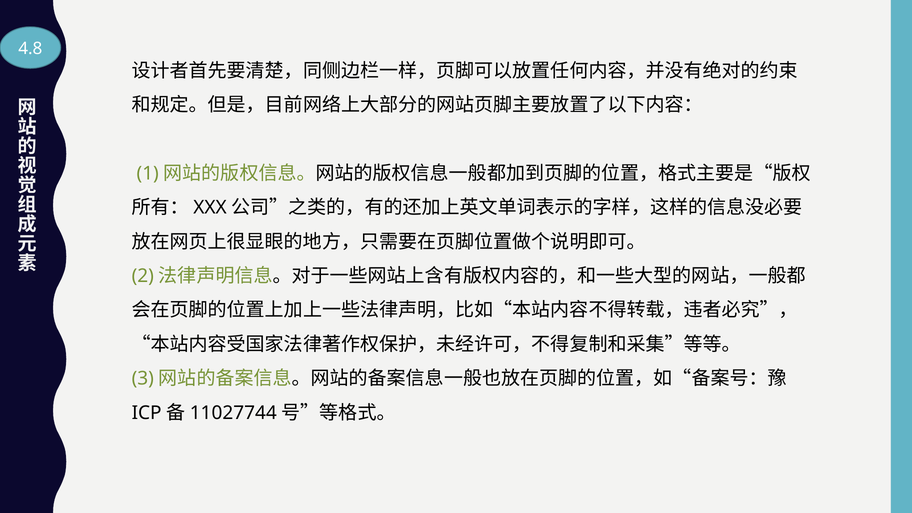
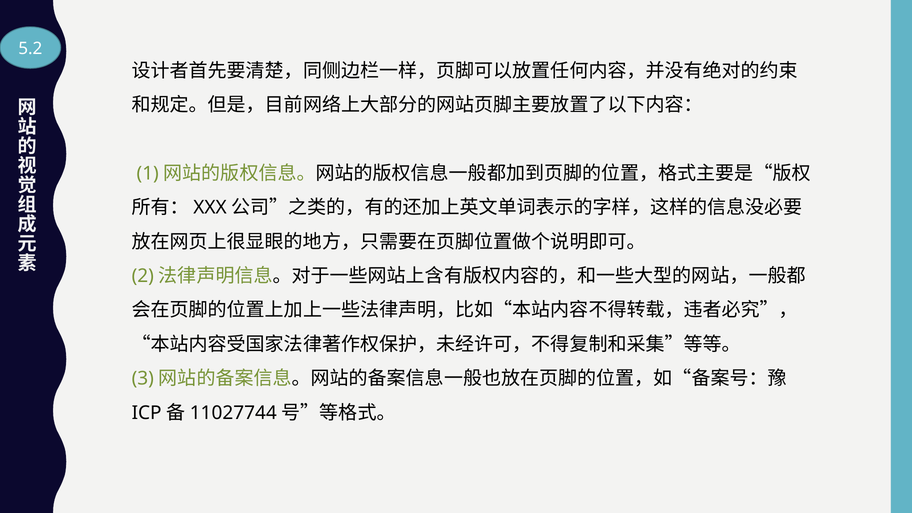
4.8: 4.8 -> 5.2
